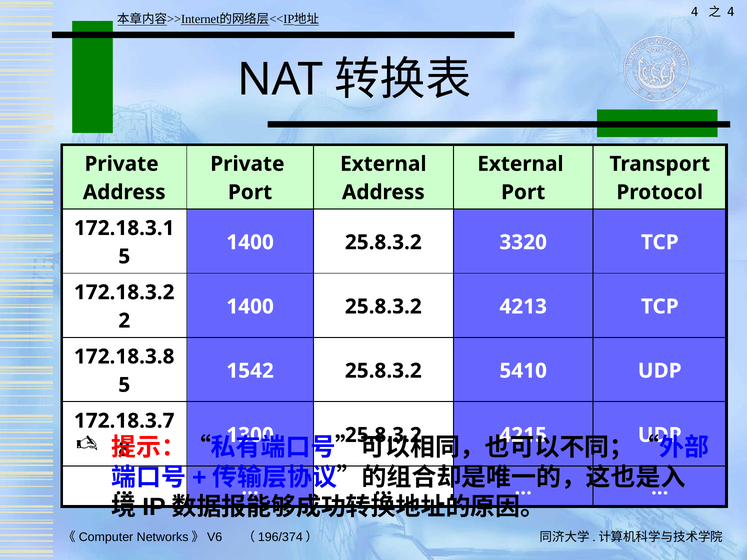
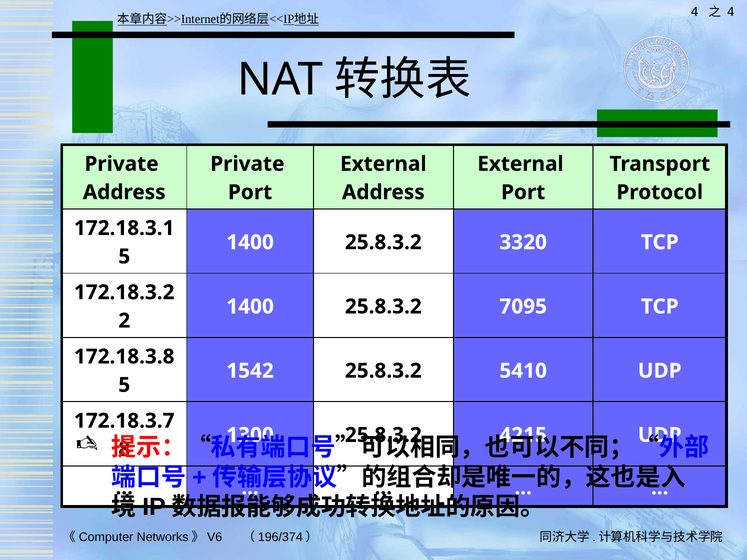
4213: 4213 -> 7095
